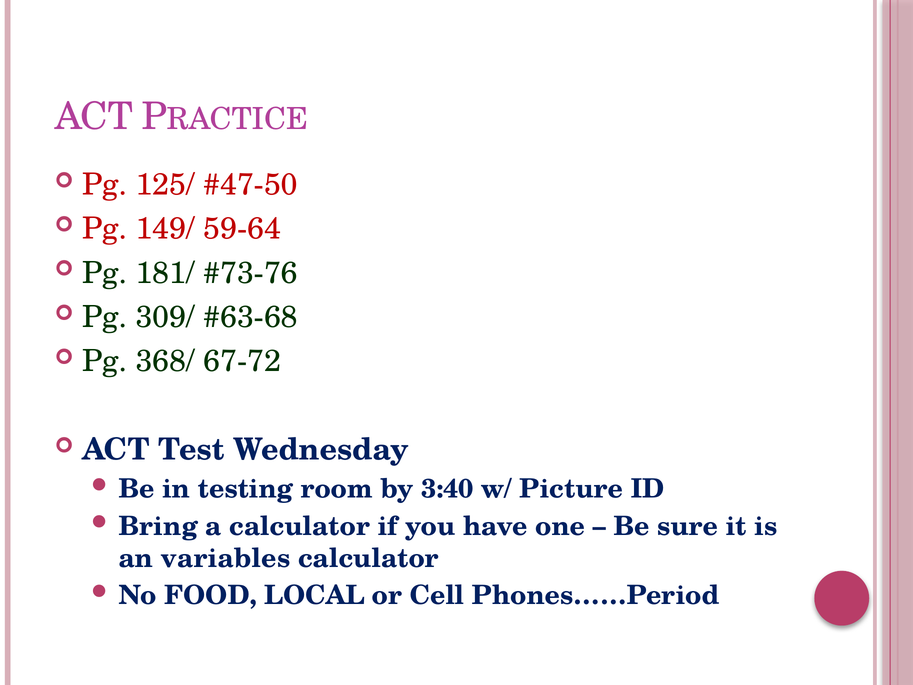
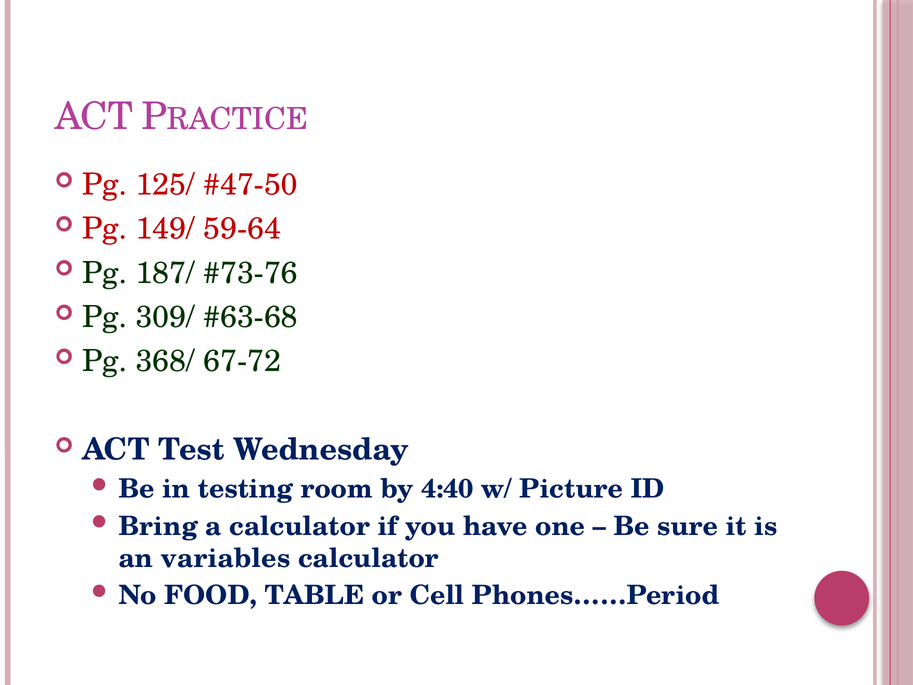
181/: 181/ -> 187/
3:40: 3:40 -> 4:40
LOCAL: LOCAL -> TABLE
